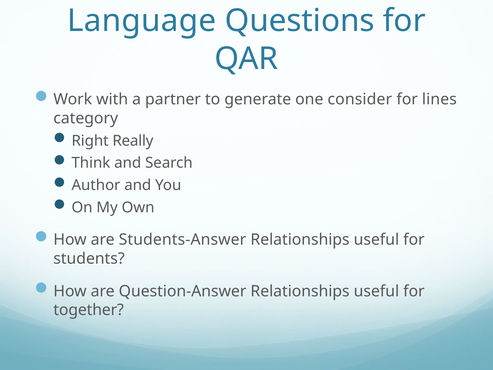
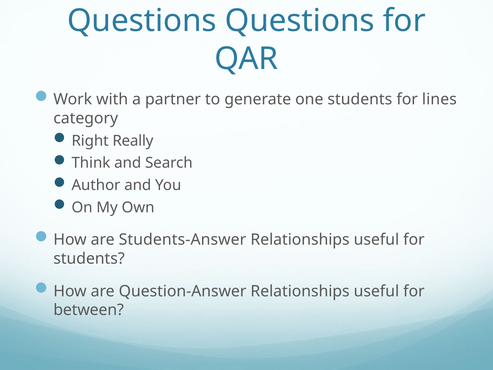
Language at (142, 21): Language -> Questions
one consider: consider -> students
together: together -> between
